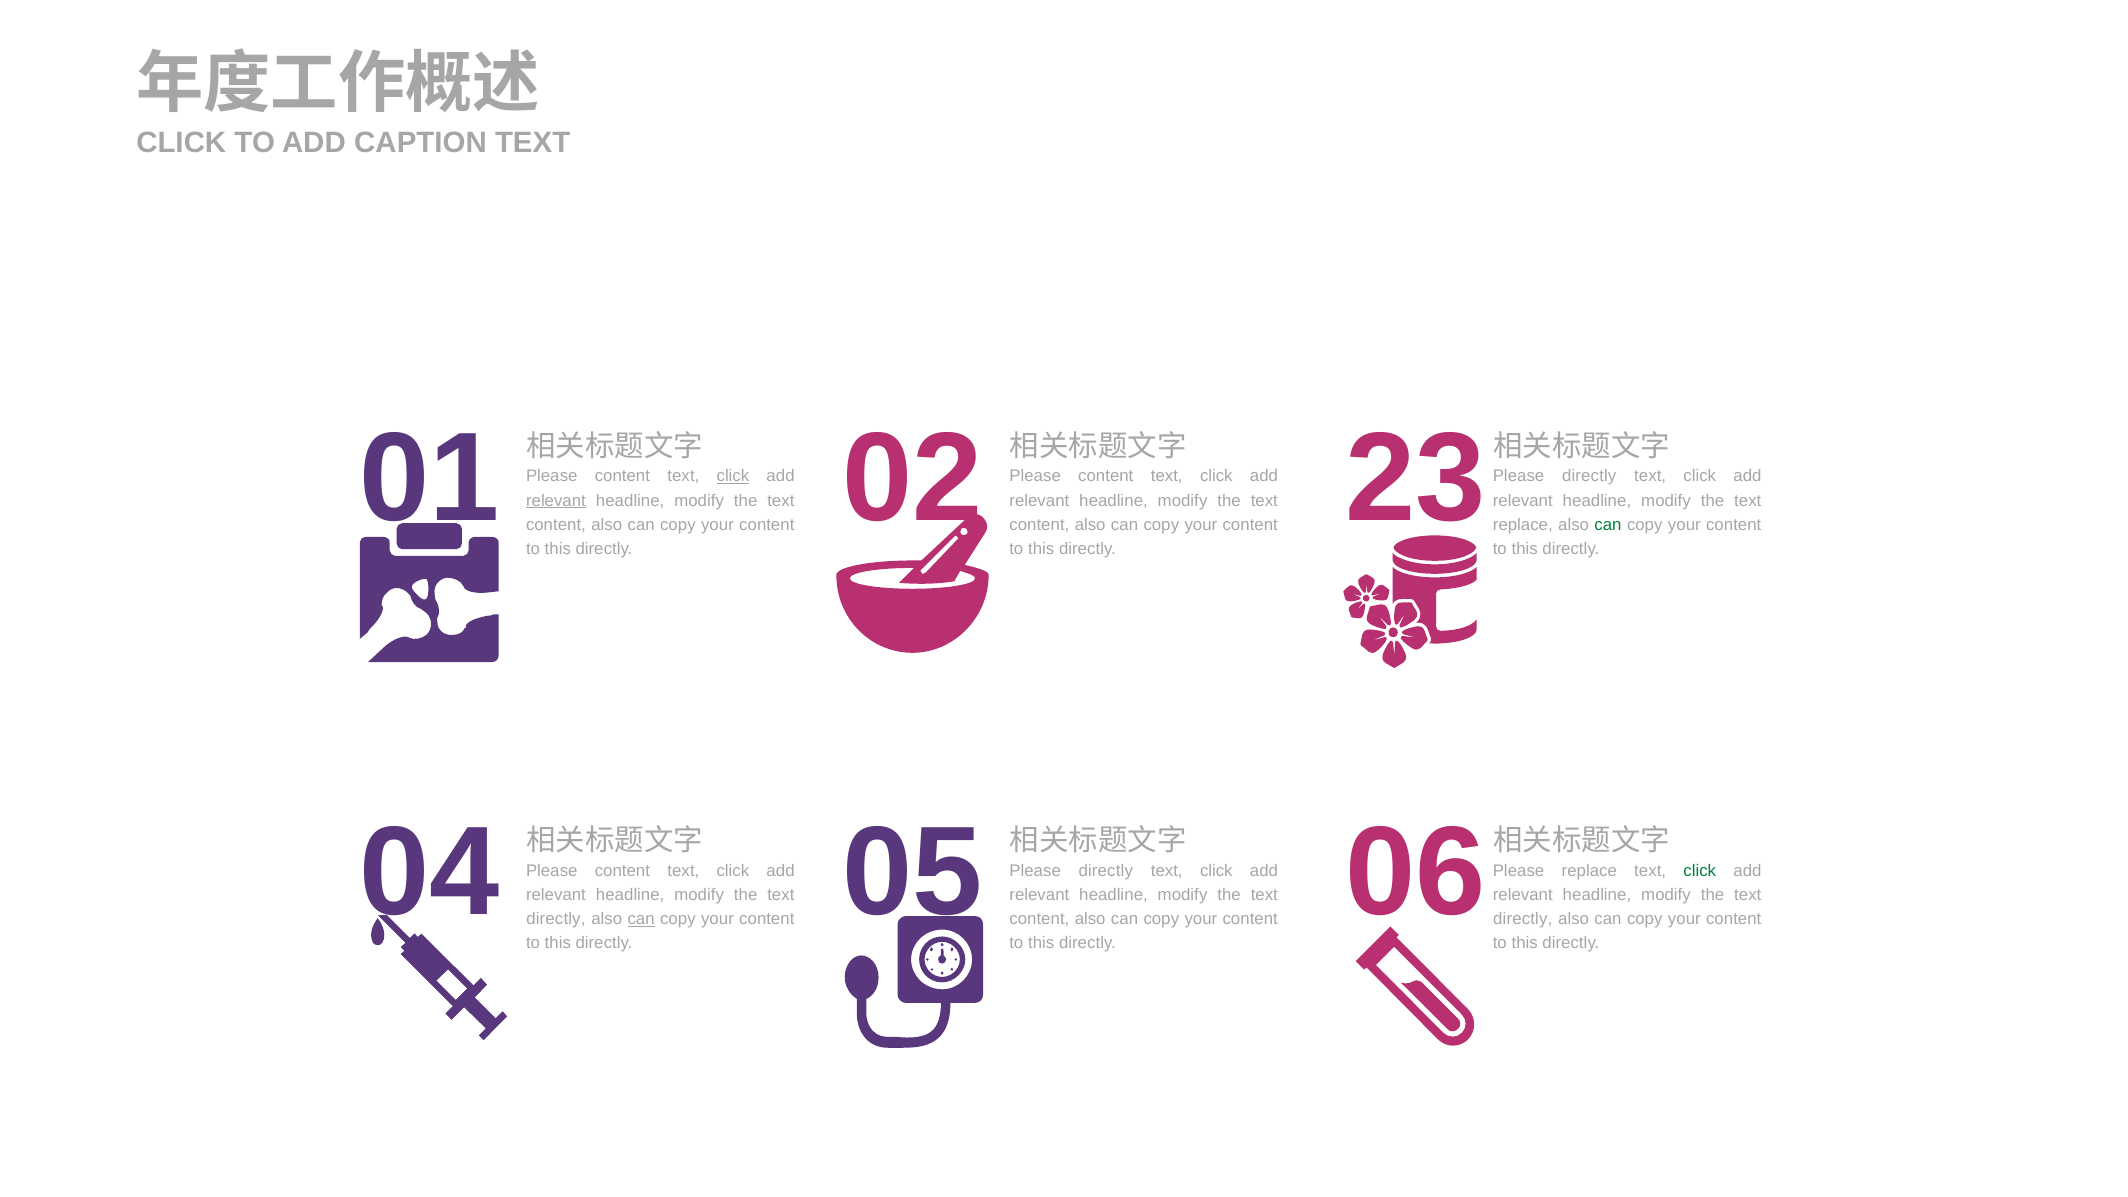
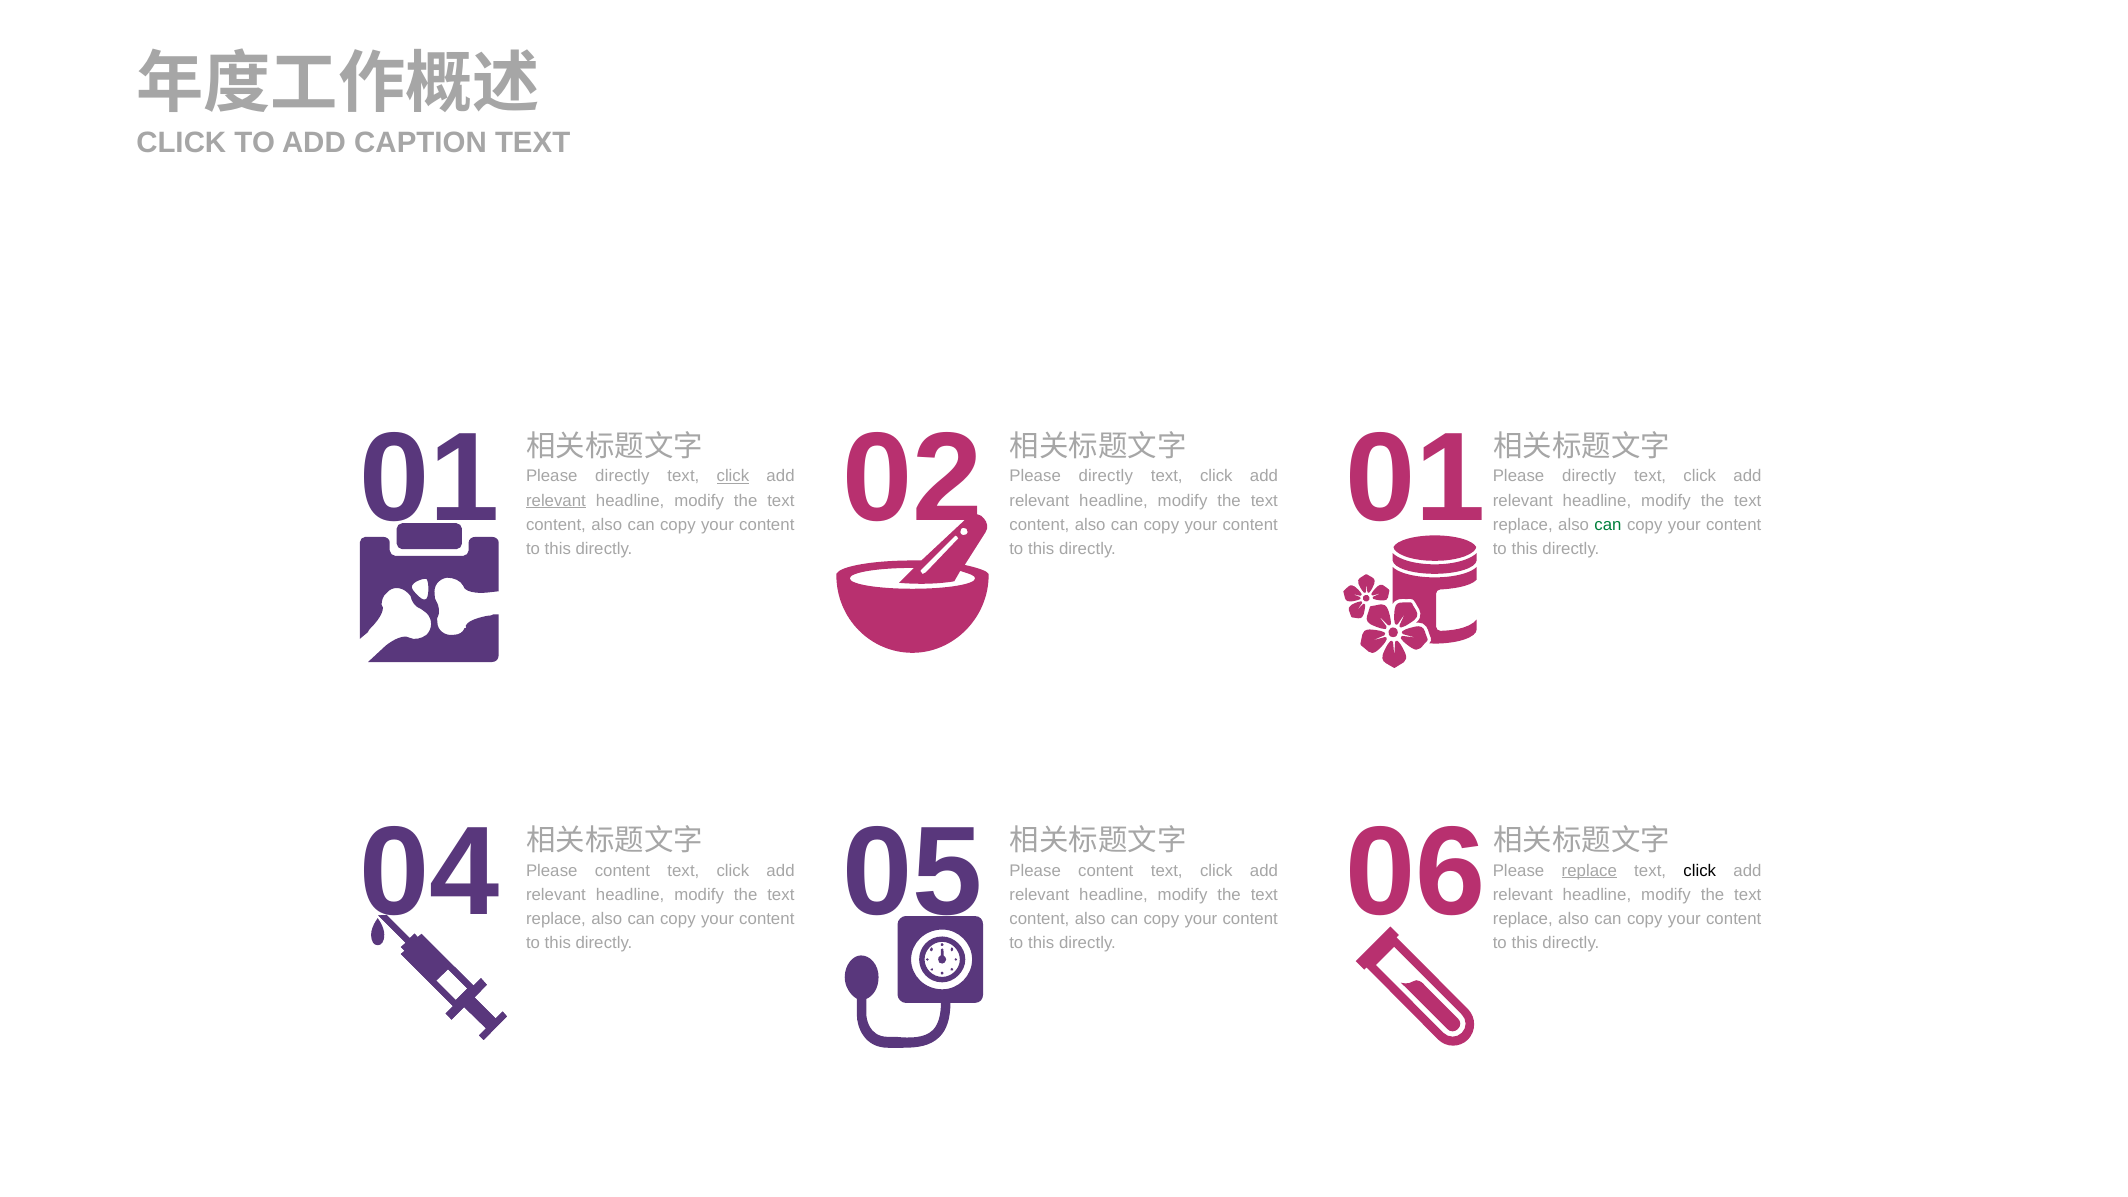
23 at (1416, 479): 23 -> 01
content at (622, 476): content -> directly
content at (1106, 476): content -> directly
directly at (1106, 871): directly -> content
replace at (1589, 871) underline: none -> present
click at (1700, 871) colour: green -> black
directly at (556, 919): directly -> replace
can at (641, 919) underline: present -> none
directly at (1523, 919): directly -> replace
